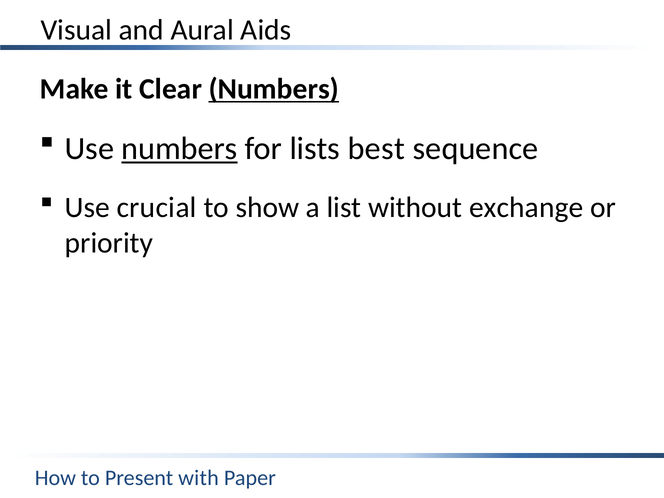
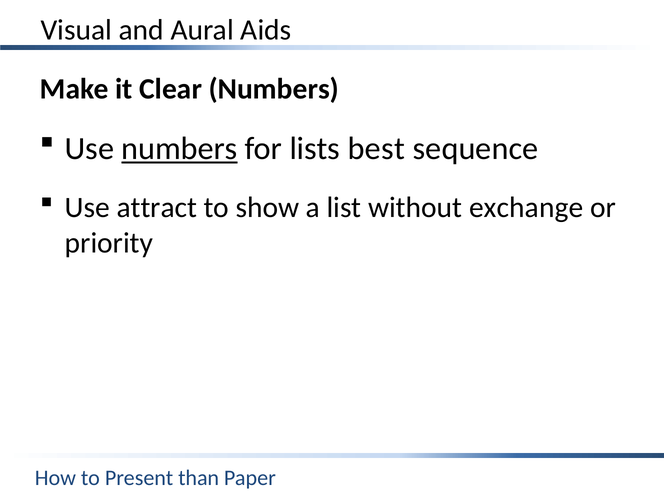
Numbers at (274, 89) underline: present -> none
crucial: crucial -> attract
with: with -> than
